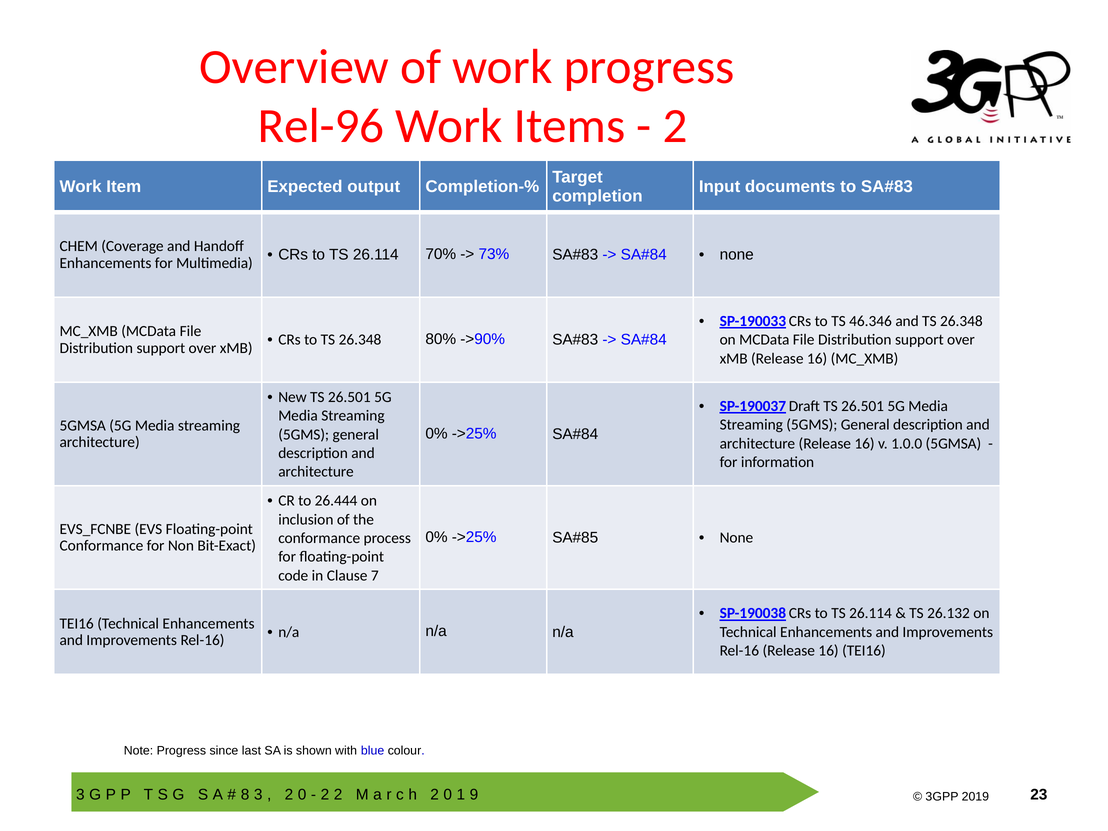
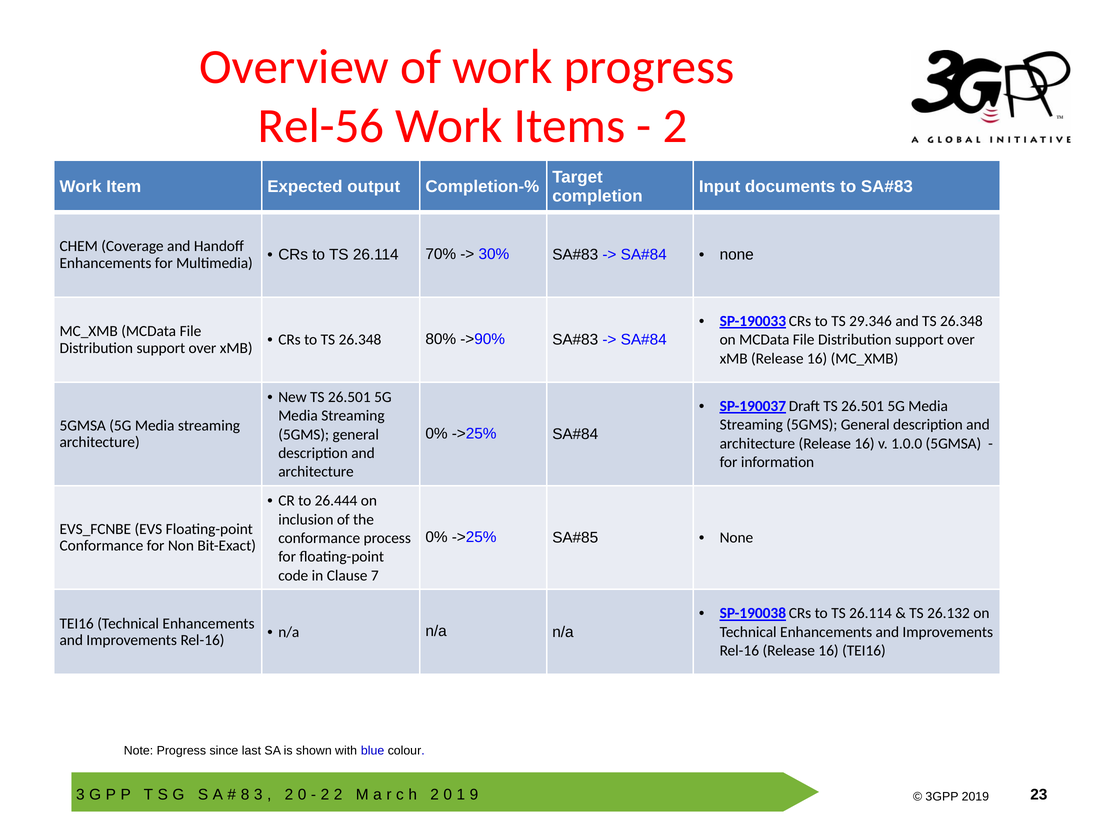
Rel-96: Rel-96 -> Rel-56
73%: 73% -> 30%
46.346: 46.346 -> 29.346
